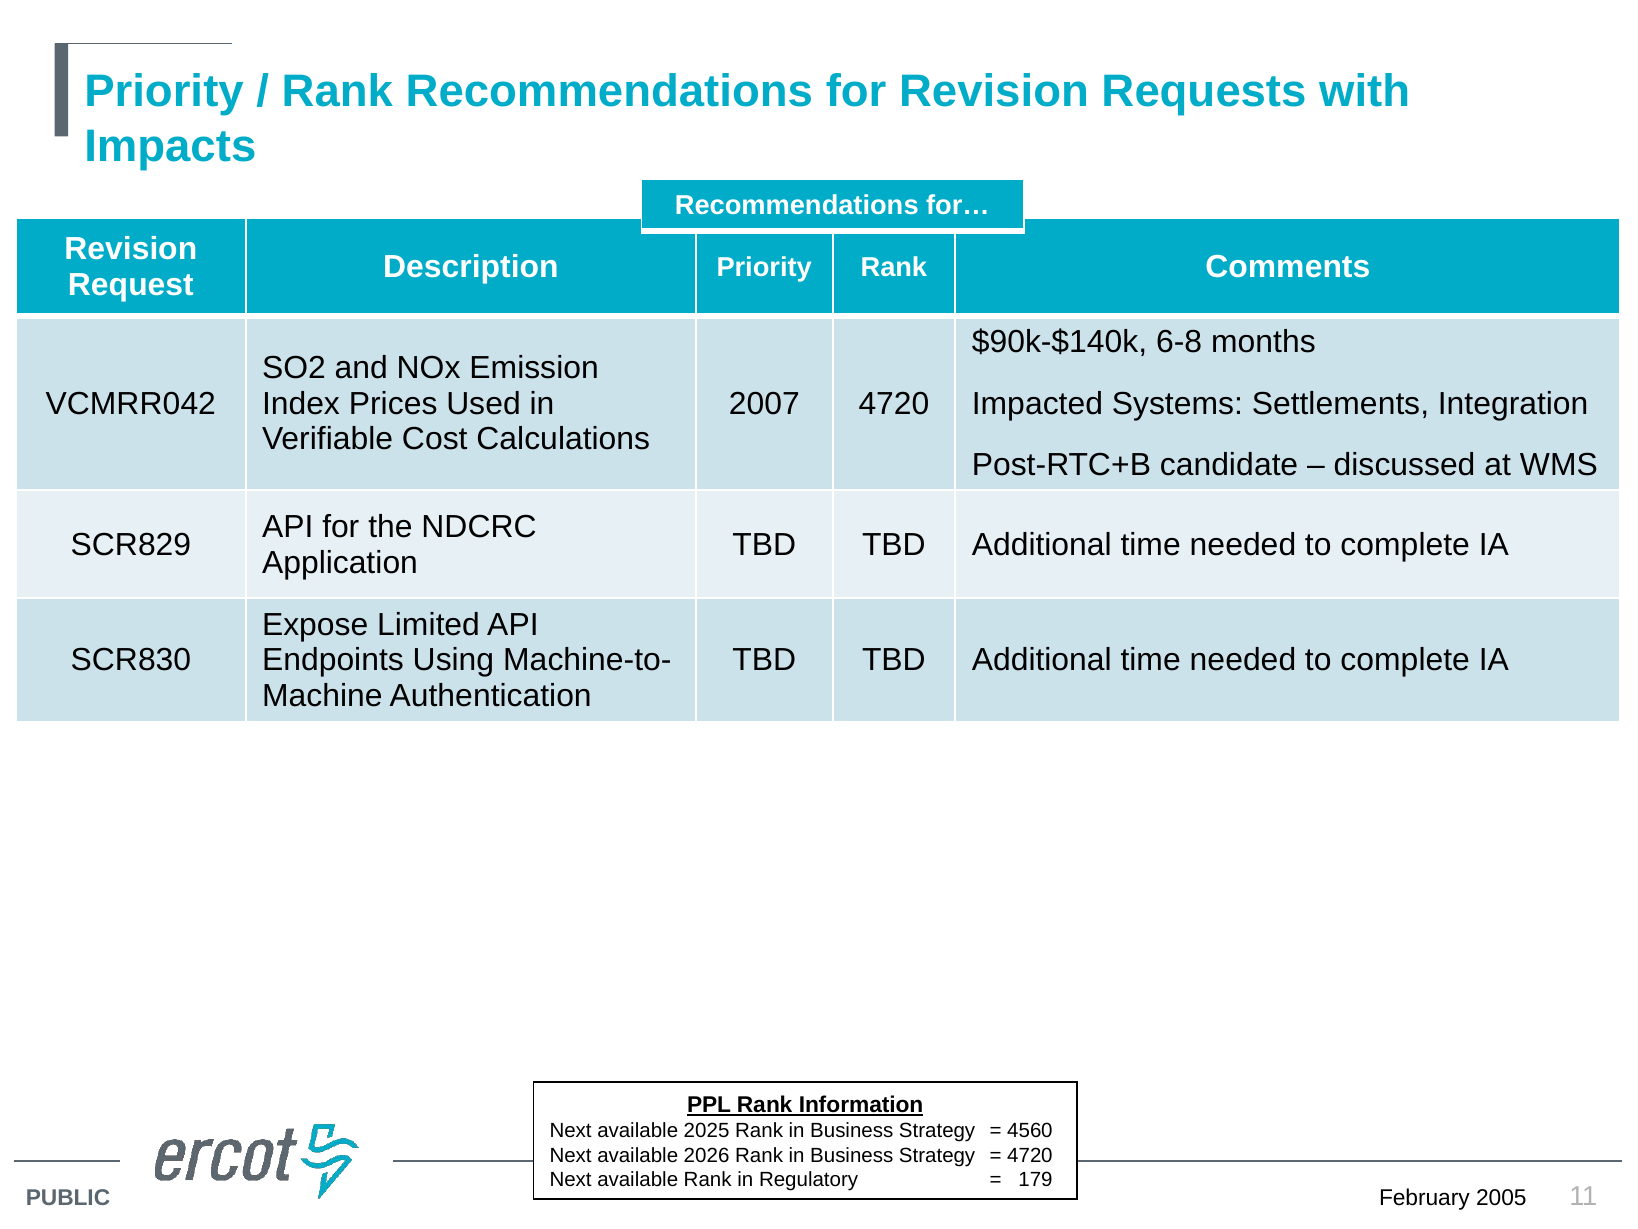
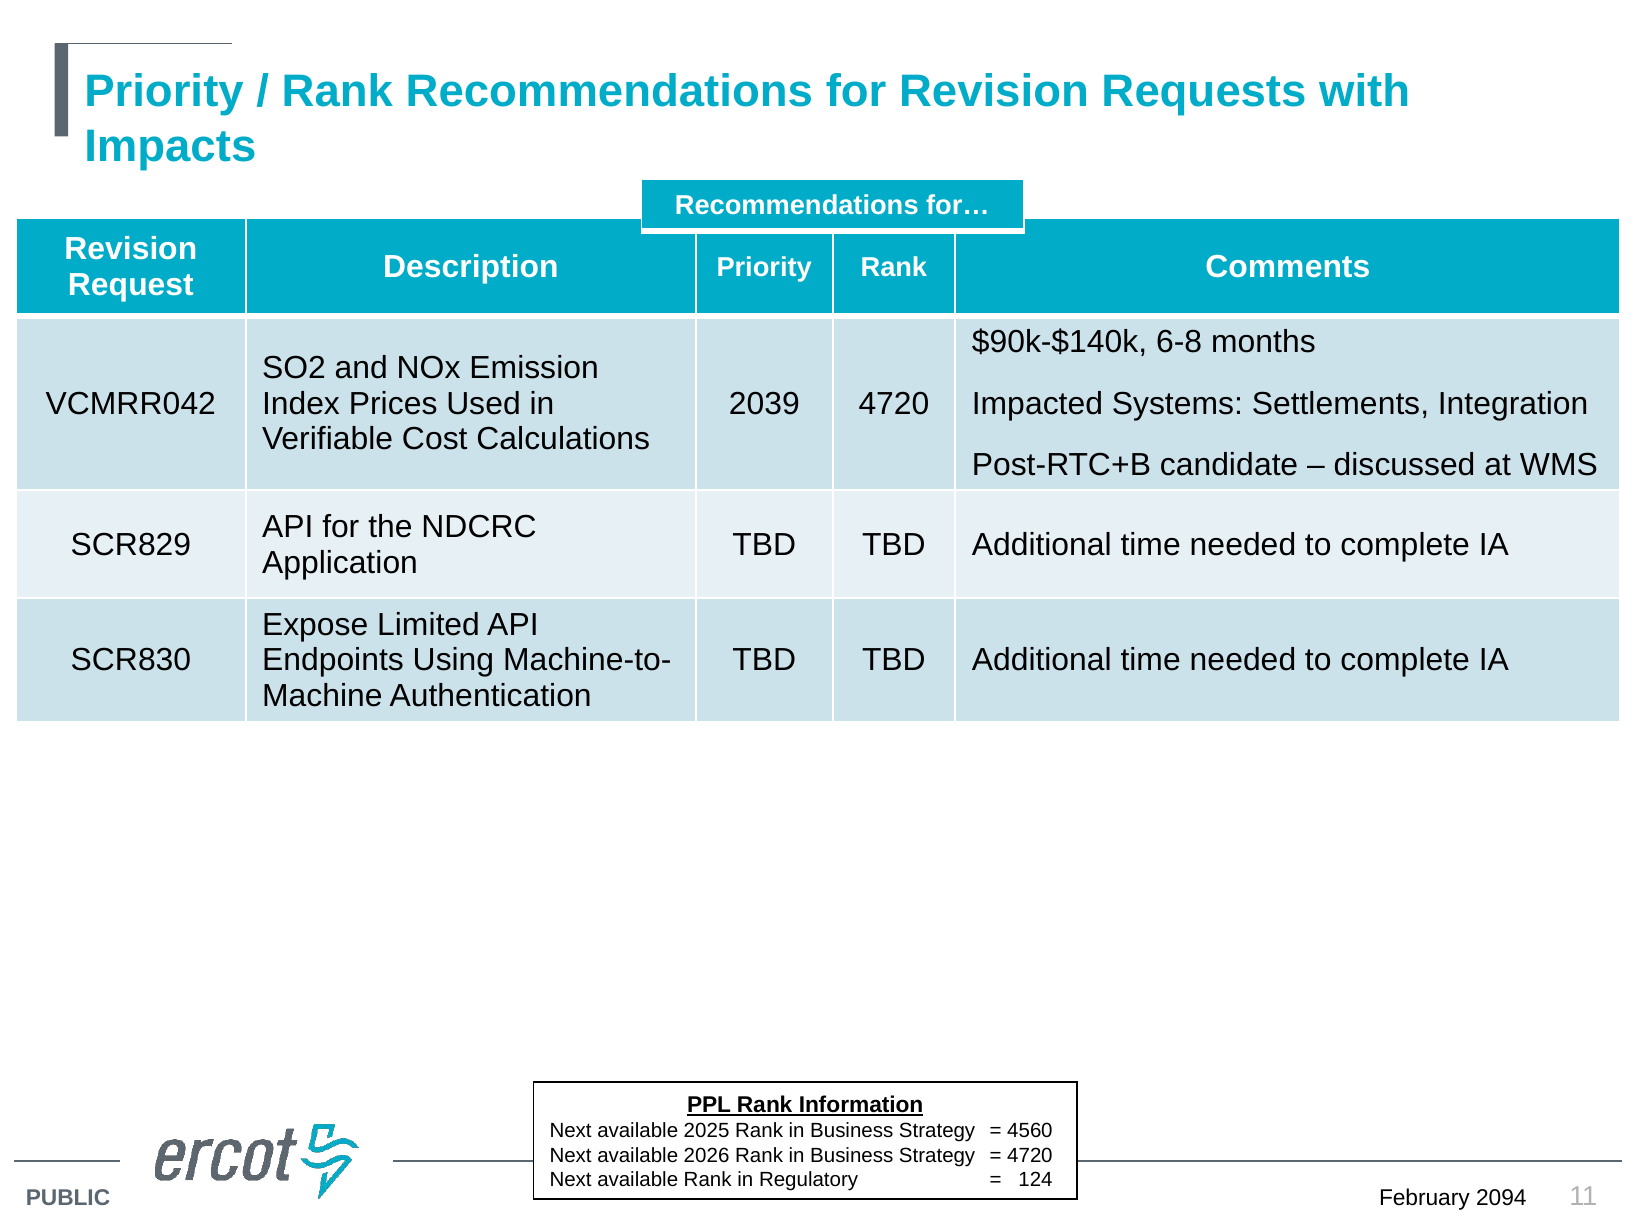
2007: 2007 -> 2039
179: 179 -> 124
2005: 2005 -> 2094
